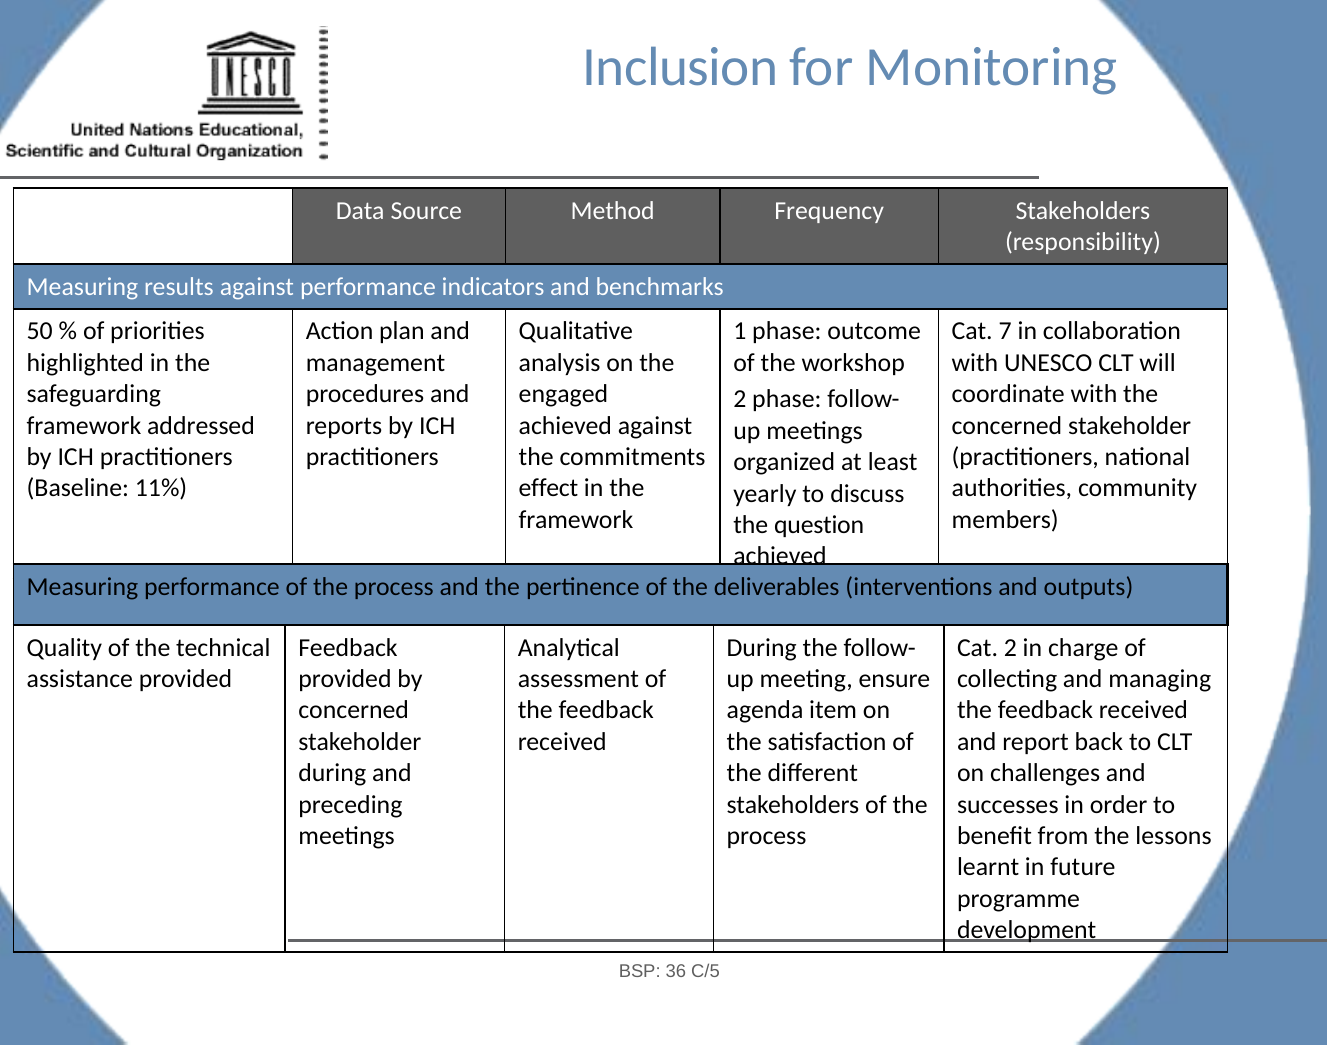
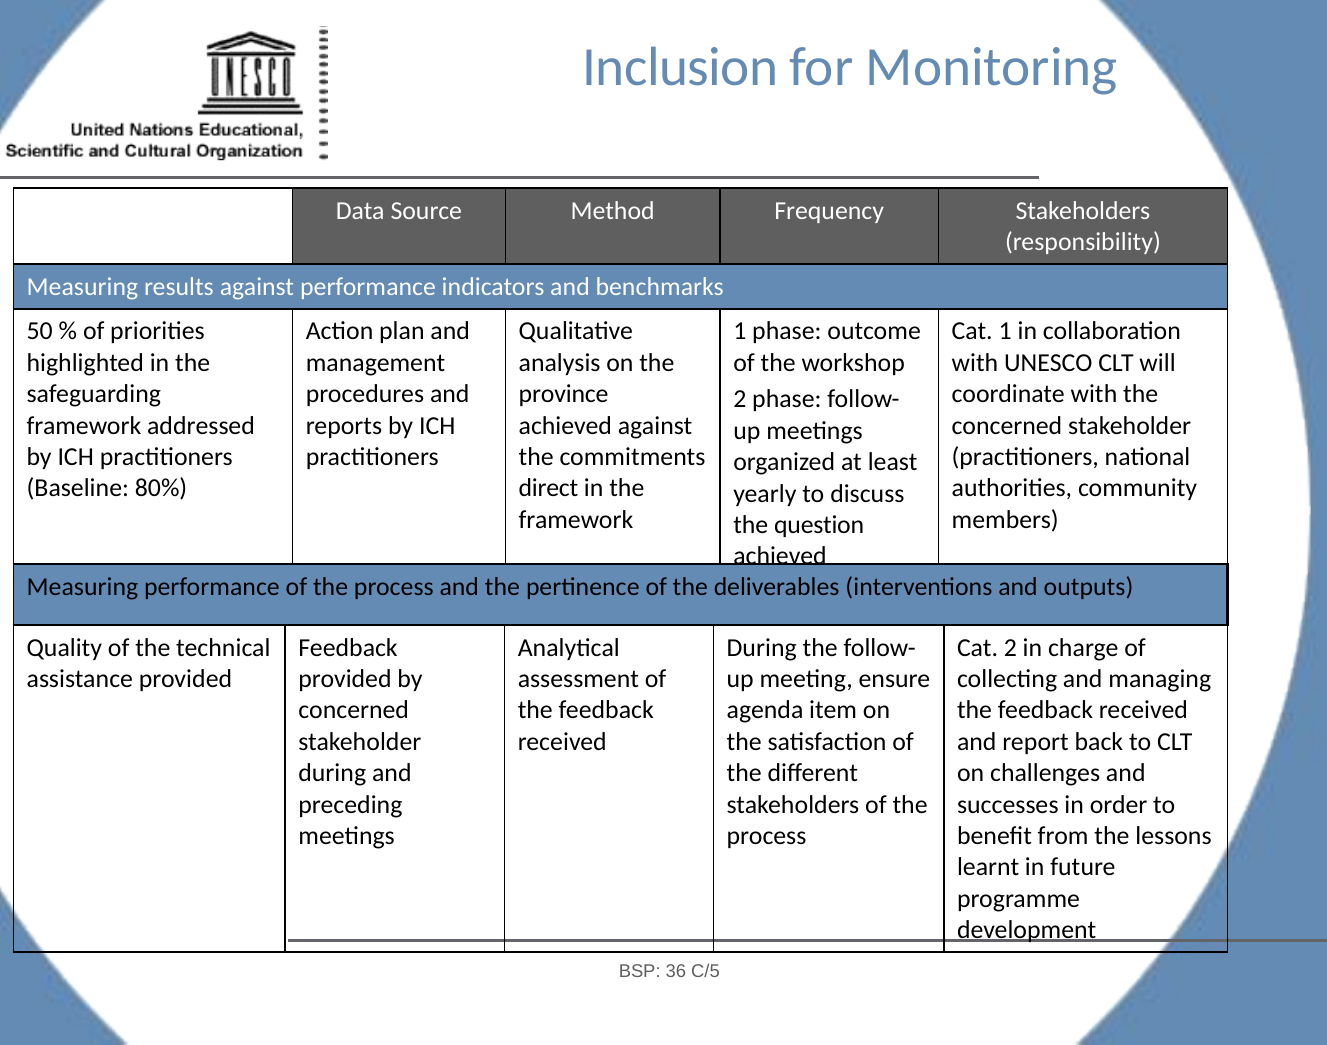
Cat 7: 7 -> 1
engaged: engaged -> province
11%: 11% -> 80%
effect: effect -> direct
